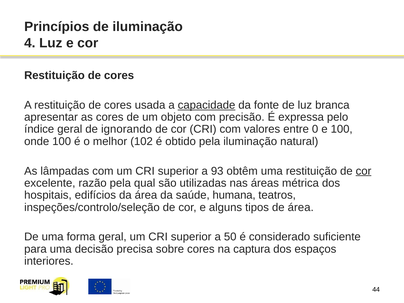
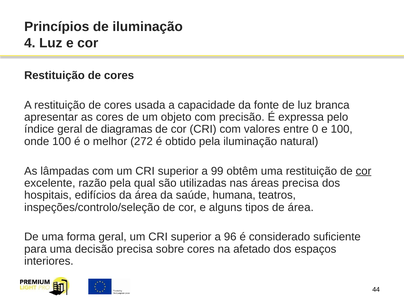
capacidade underline: present -> none
ignorando: ignorando -> diagramas
102: 102 -> 272
93: 93 -> 99
áreas métrica: métrica -> precisa
50: 50 -> 96
captura: captura -> afetado
